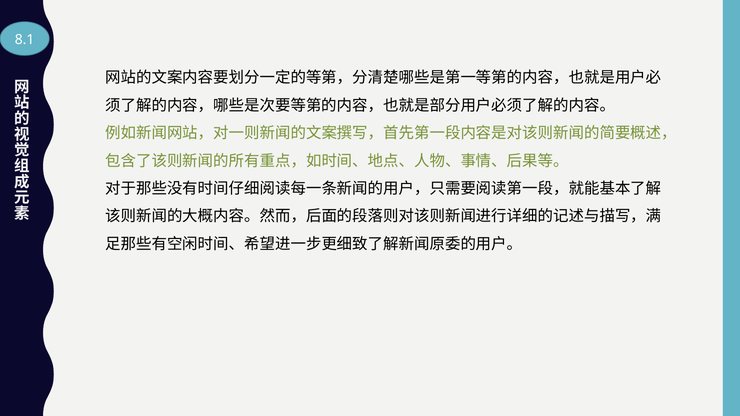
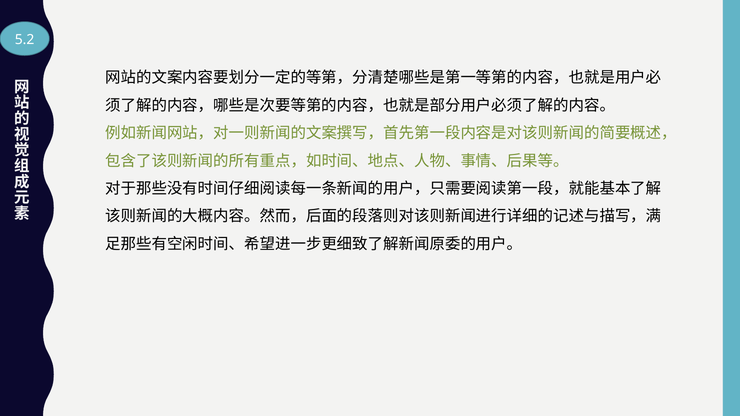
8.1: 8.1 -> 5.2
